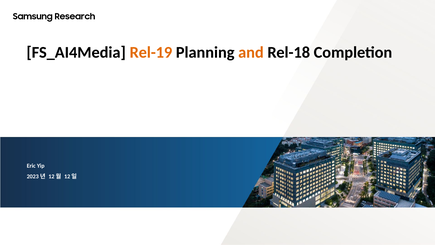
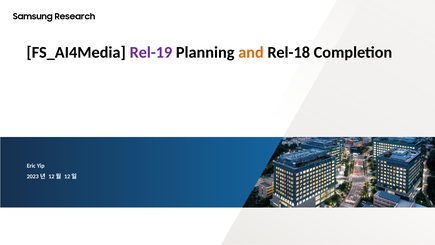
Rel-19 colour: orange -> purple
